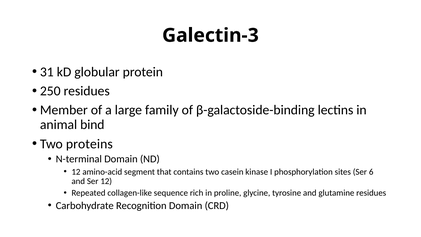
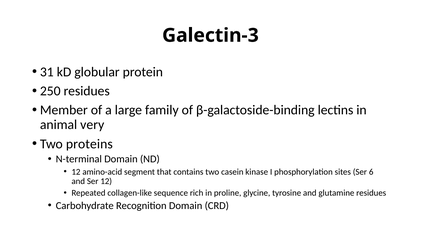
bind: bind -> very
